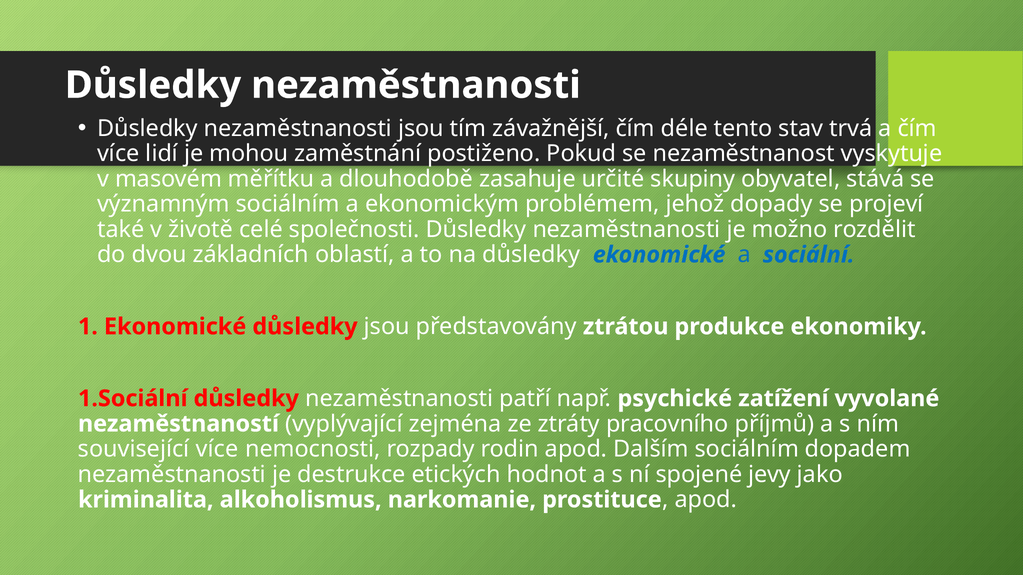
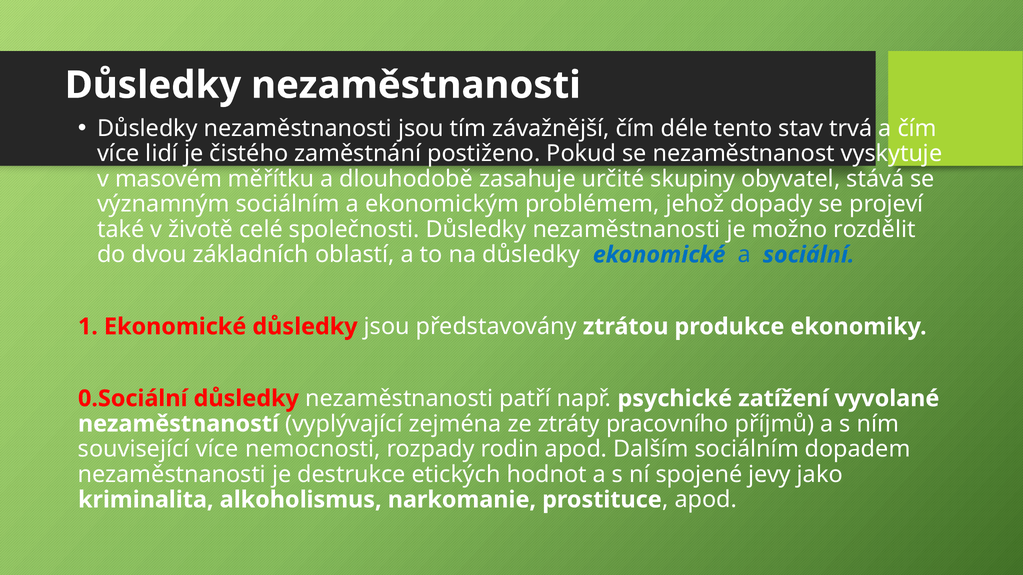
mohou: mohou -> čistého
1.Sociální: 1.Sociální -> 0.Sociální
